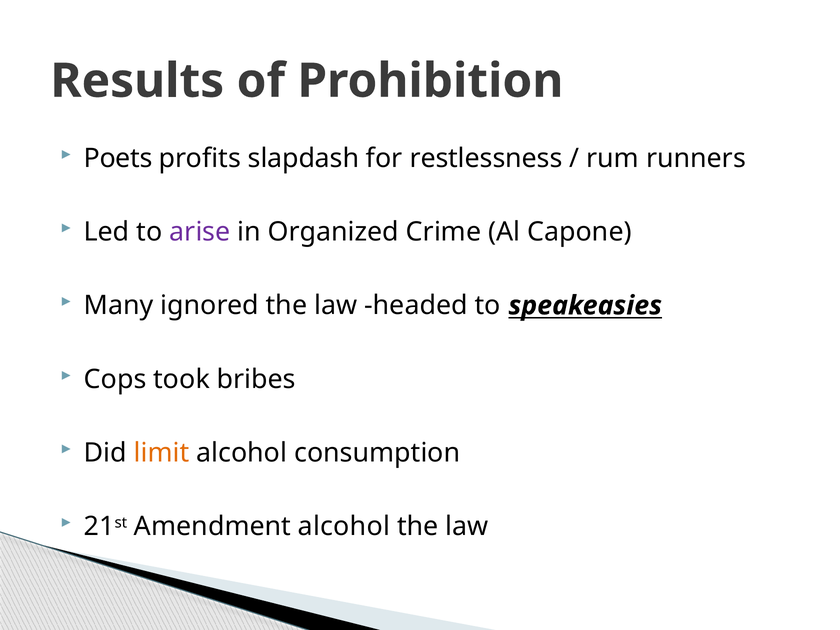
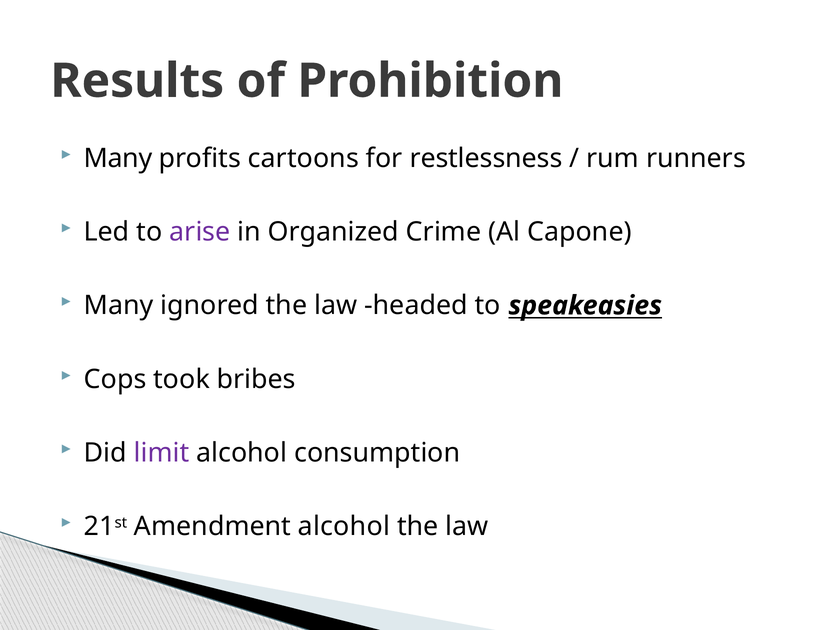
Poets at (118, 158): Poets -> Many
slapdash: slapdash -> cartoons
limit colour: orange -> purple
